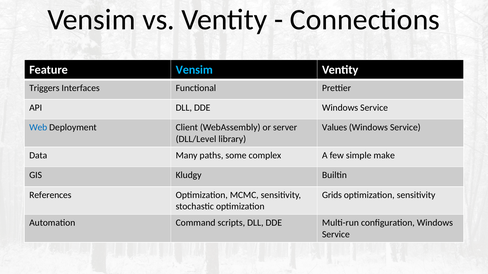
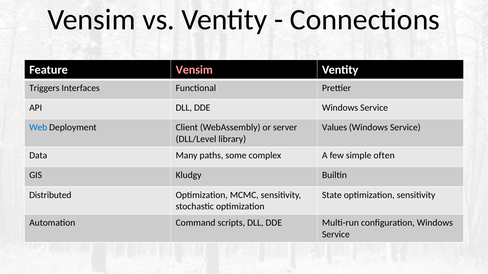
Vensim at (194, 70) colour: light blue -> pink
make: make -> often
References: References -> Distributed
Grids: Grids -> State
